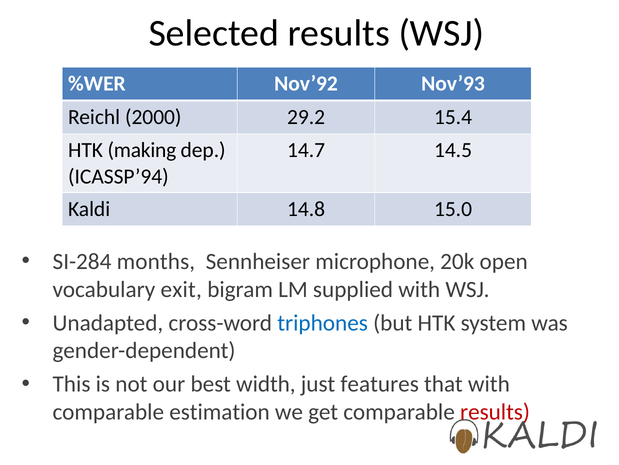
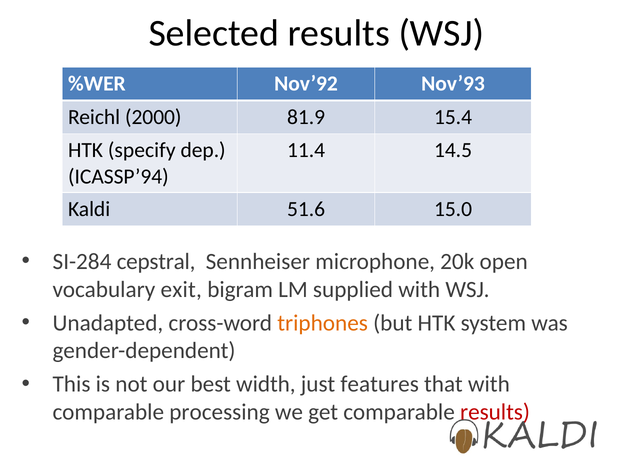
29.2: 29.2 -> 81.9
making: making -> specify
14.7: 14.7 -> 11.4
14.8: 14.8 -> 51.6
months: months -> cepstral
triphones colour: blue -> orange
estimation: estimation -> processing
